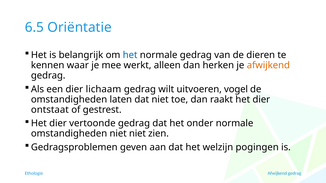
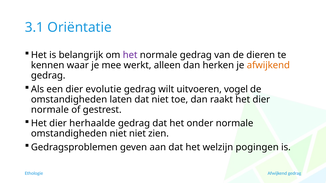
6.5: 6.5 -> 3.1
het at (130, 55) colour: blue -> purple
lichaam: lichaam -> evolutie
ontstaat at (50, 110): ontstaat -> normale
vertoonde: vertoonde -> herhaalde
